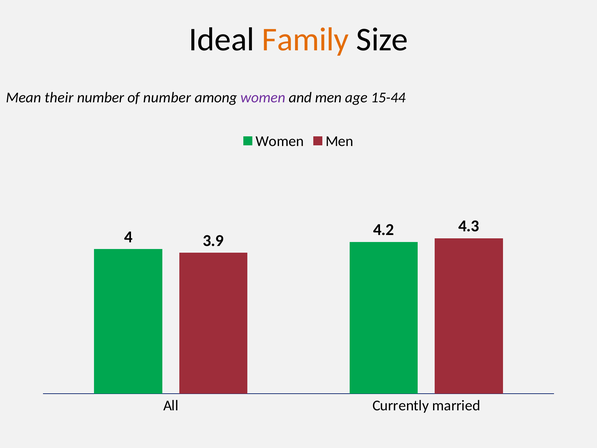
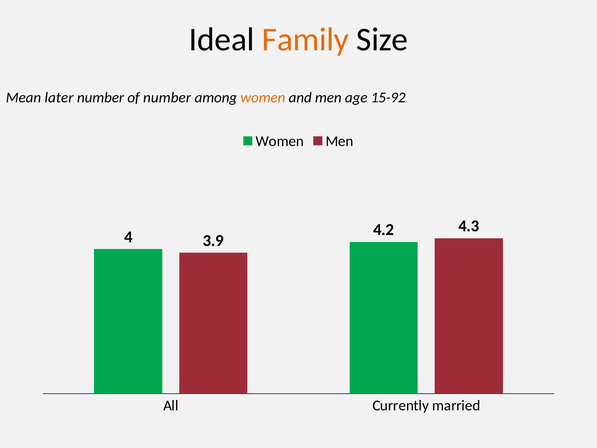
their: their -> later
women at (263, 97) colour: purple -> orange
15-44: 15-44 -> 15-92
